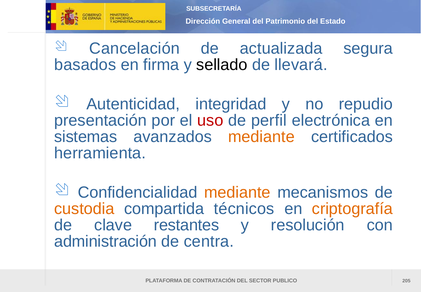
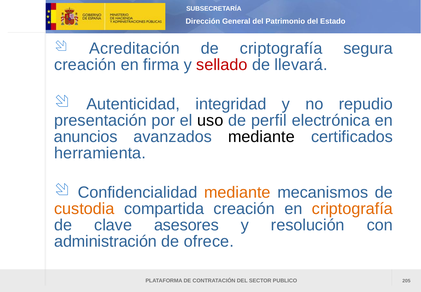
Cancelación: Cancelación -> Acreditación
de actualizada: actualizada -> criptografía
basados at (85, 65): basados -> creación
sellado colour: black -> red
uso colour: red -> black
sistemas: sistemas -> anuncios
mediante at (261, 137) colour: orange -> black
compartida técnicos: técnicos -> creación
restantes: restantes -> asesores
centra: centra -> ofrece
